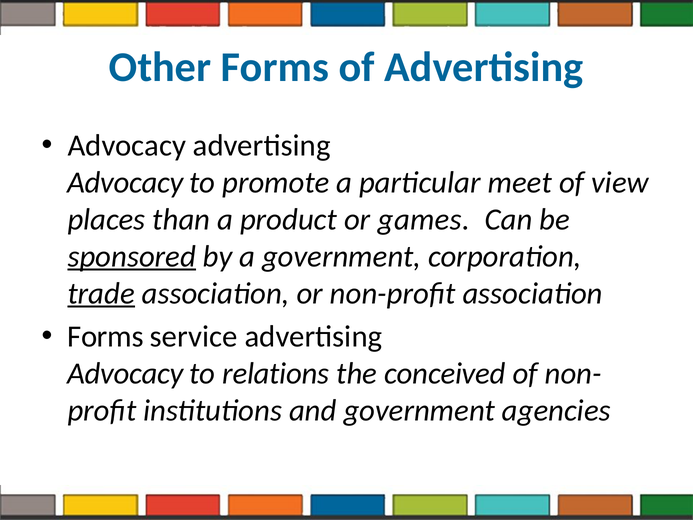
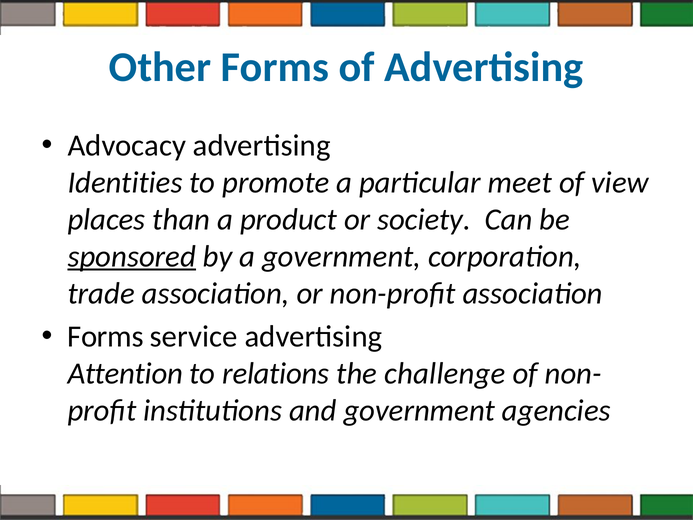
Advocacy at (125, 182): Advocacy -> Identities
games: games -> society
trade underline: present -> none
Advocacy at (125, 373): Advocacy -> Attention
conceived: conceived -> challenge
